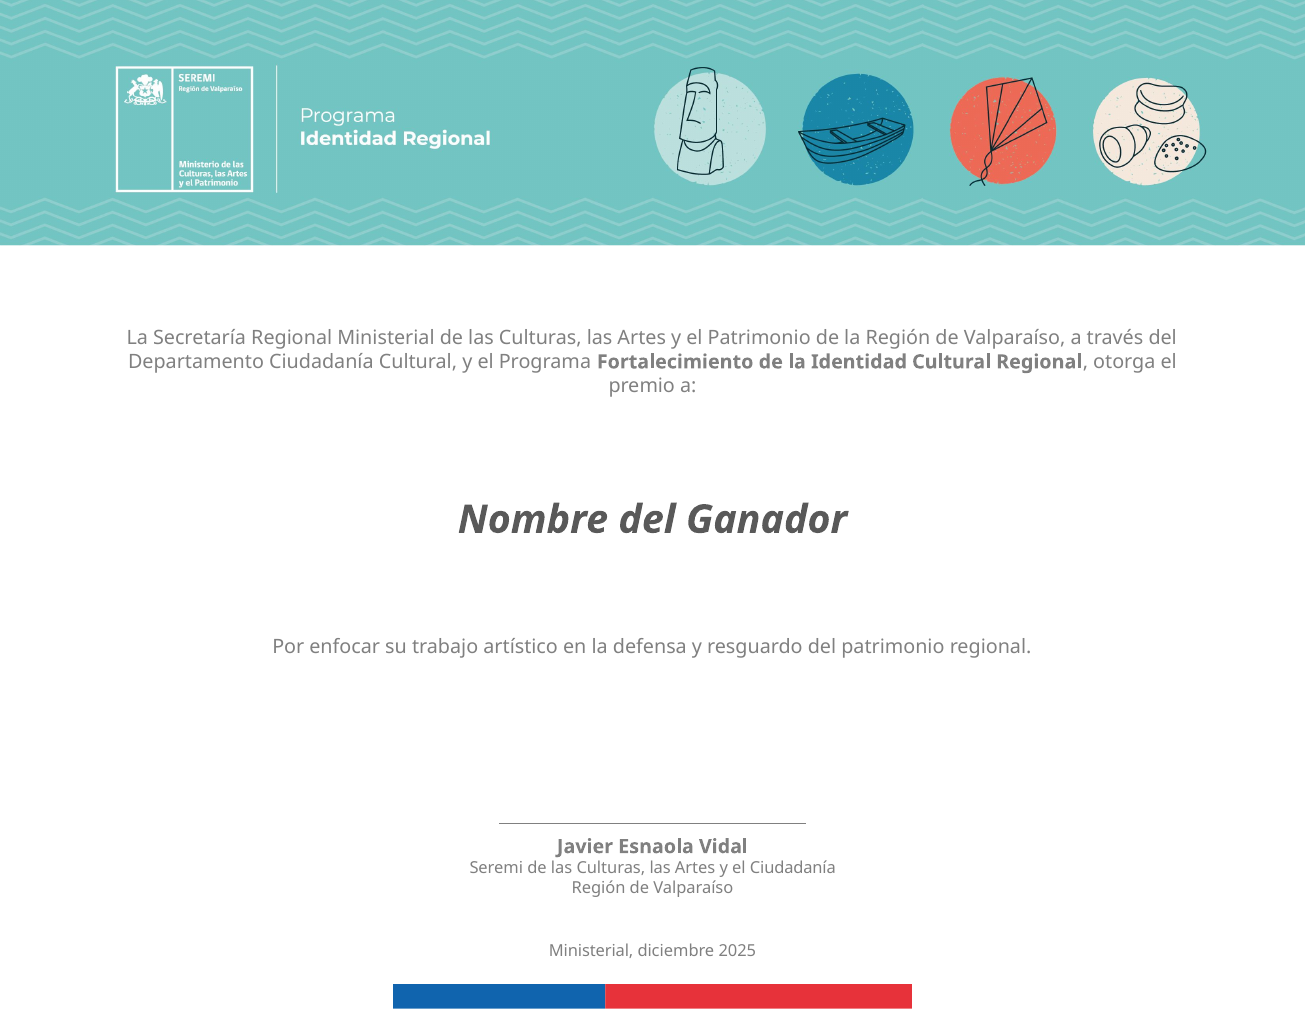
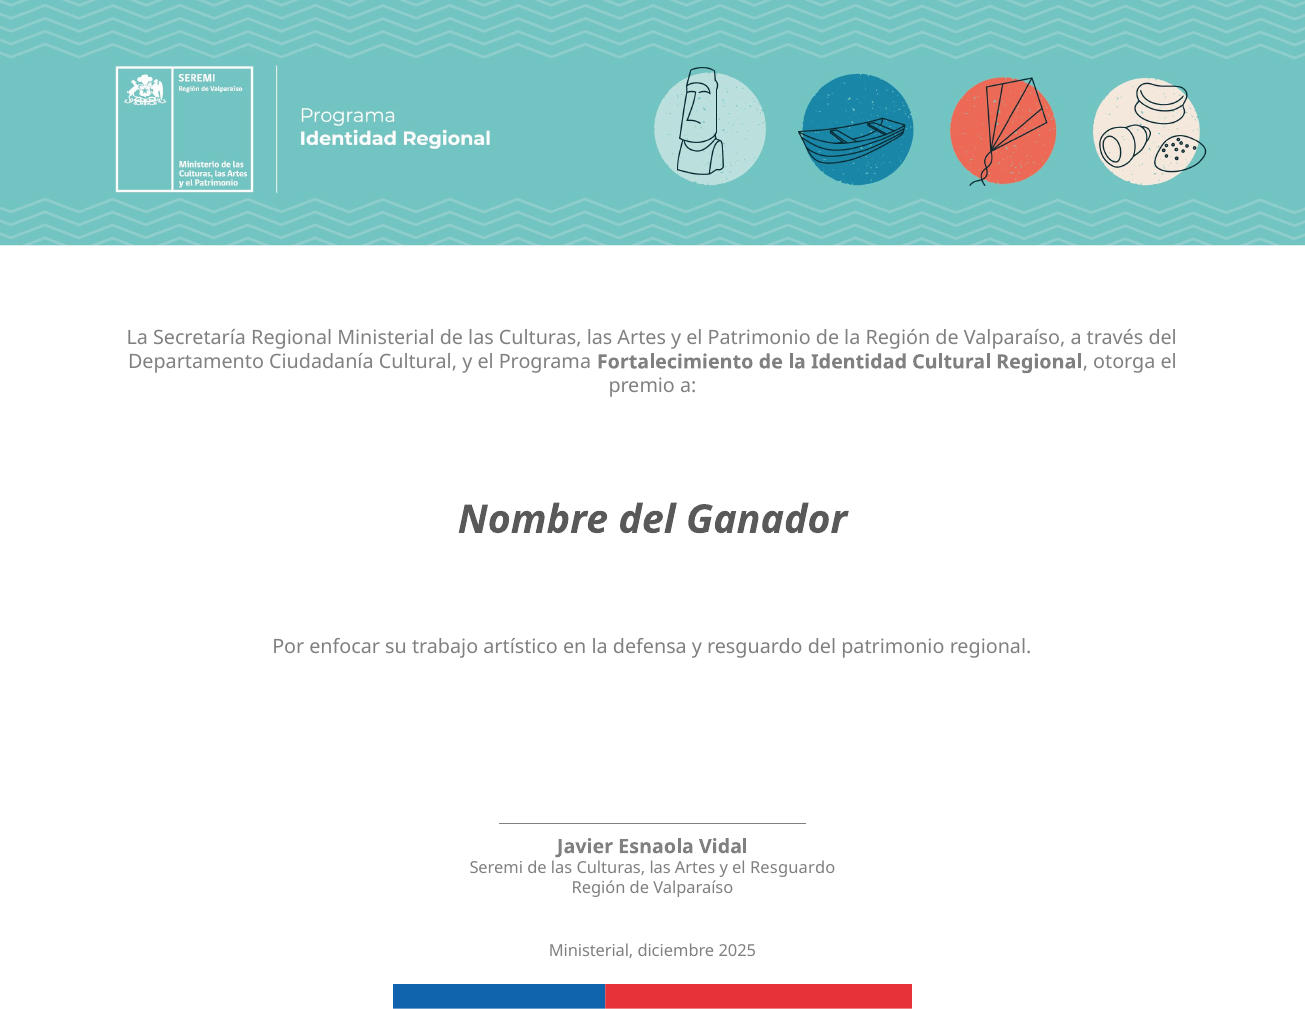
el Ciudadanía: Ciudadanía -> Resguardo
